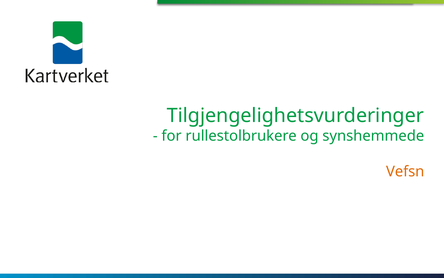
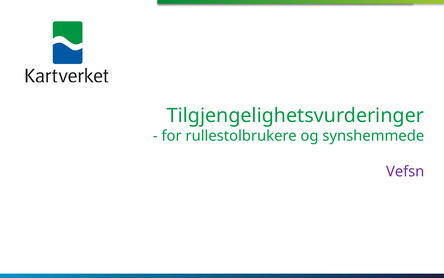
Vefsn colour: orange -> purple
